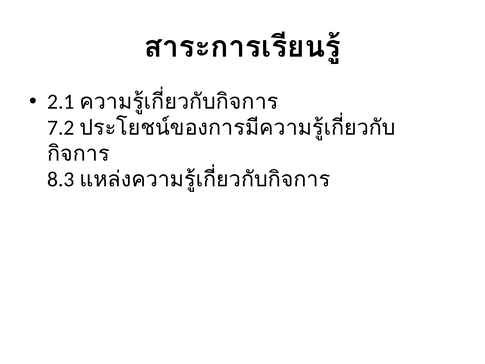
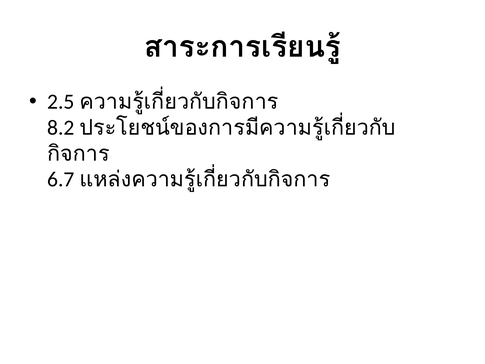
2.1: 2.1 -> 2.5
7.2: 7.2 -> 8.2
8.3: 8.3 -> 6.7
